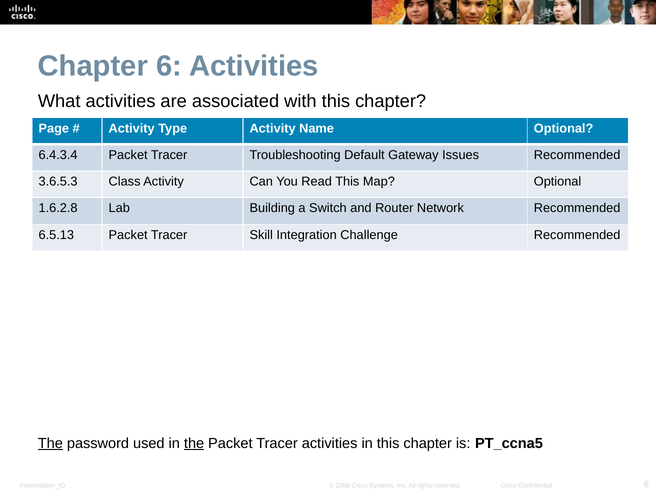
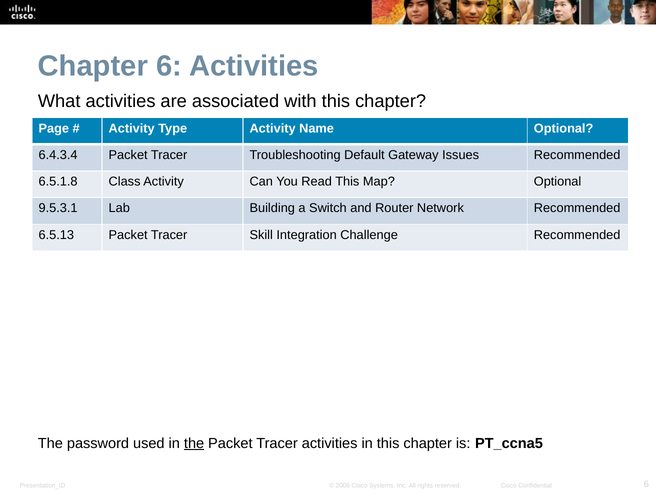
3.6.5.3: 3.6.5.3 -> 6.5.1.8
1.6.2.8: 1.6.2.8 -> 9.5.3.1
The at (50, 443) underline: present -> none
